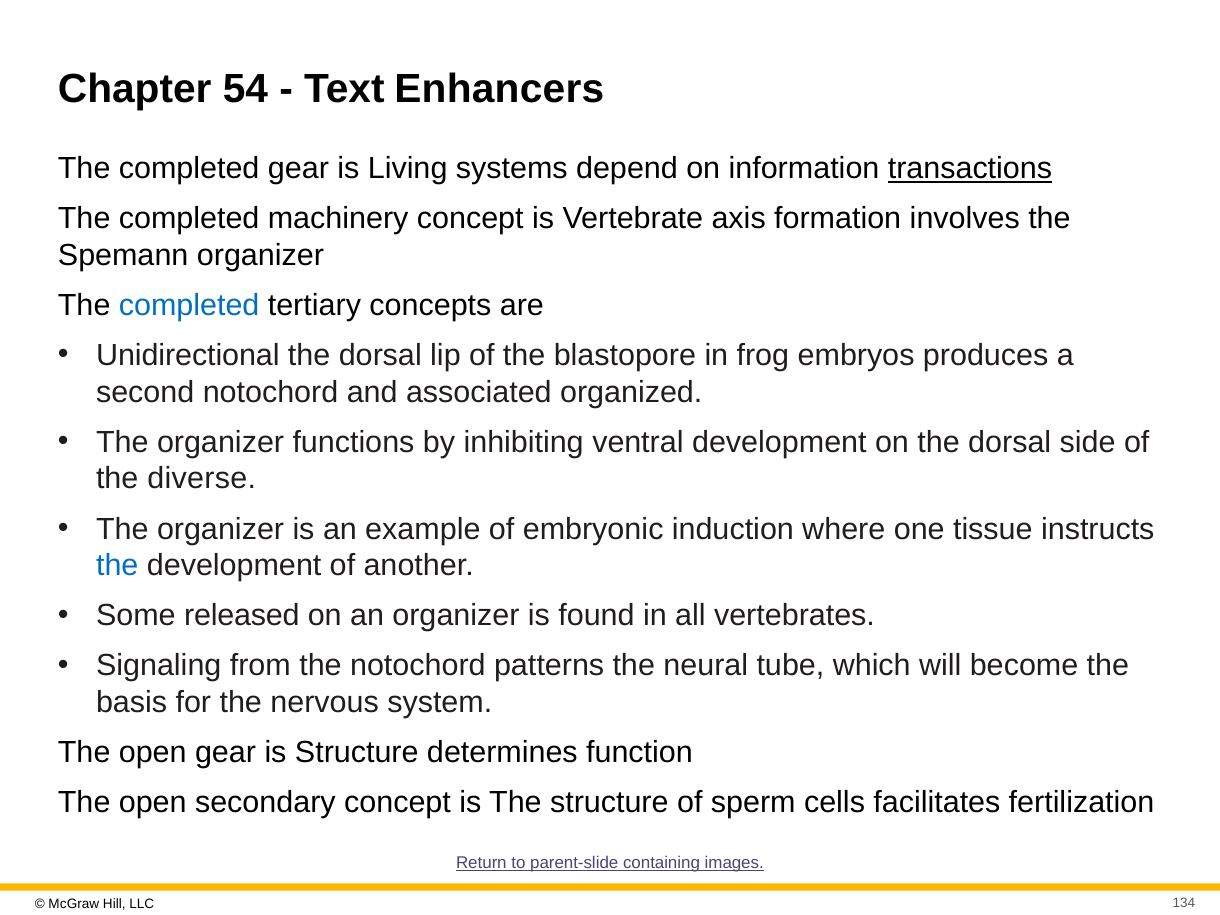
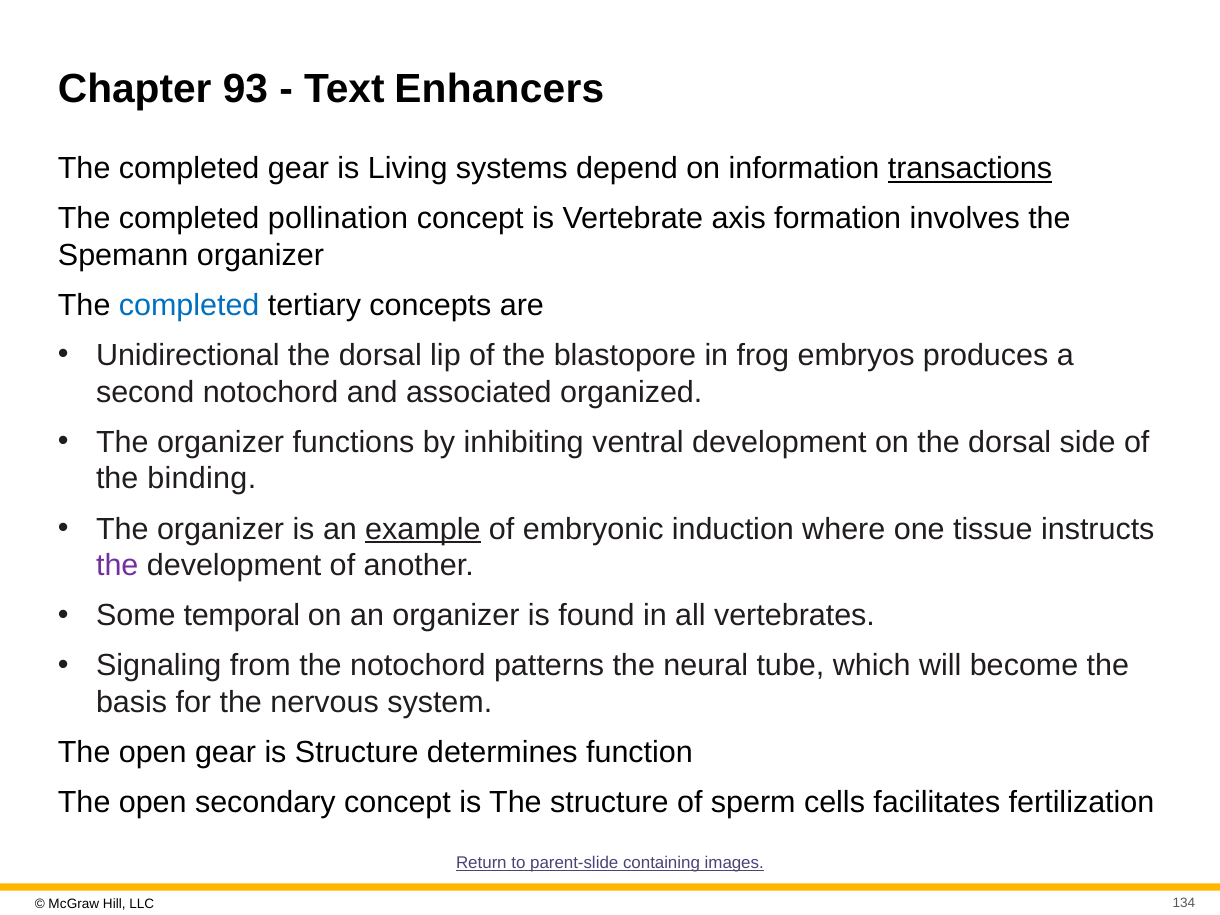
54: 54 -> 93
machinery: machinery -> pollination
diverse: diverse -> binding
example underline: none -> present
the at (117, 566) colour: blue -> purple
released: released -> temporal
